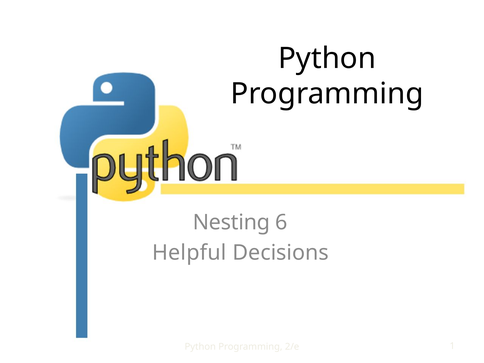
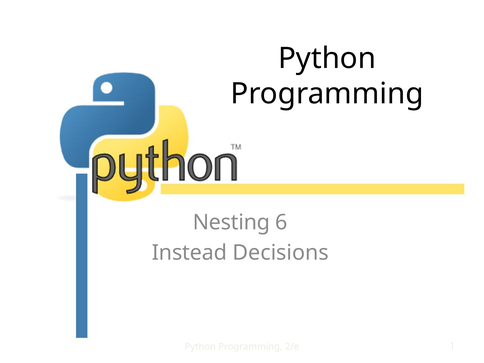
Helpful: Helpful -> Instead
